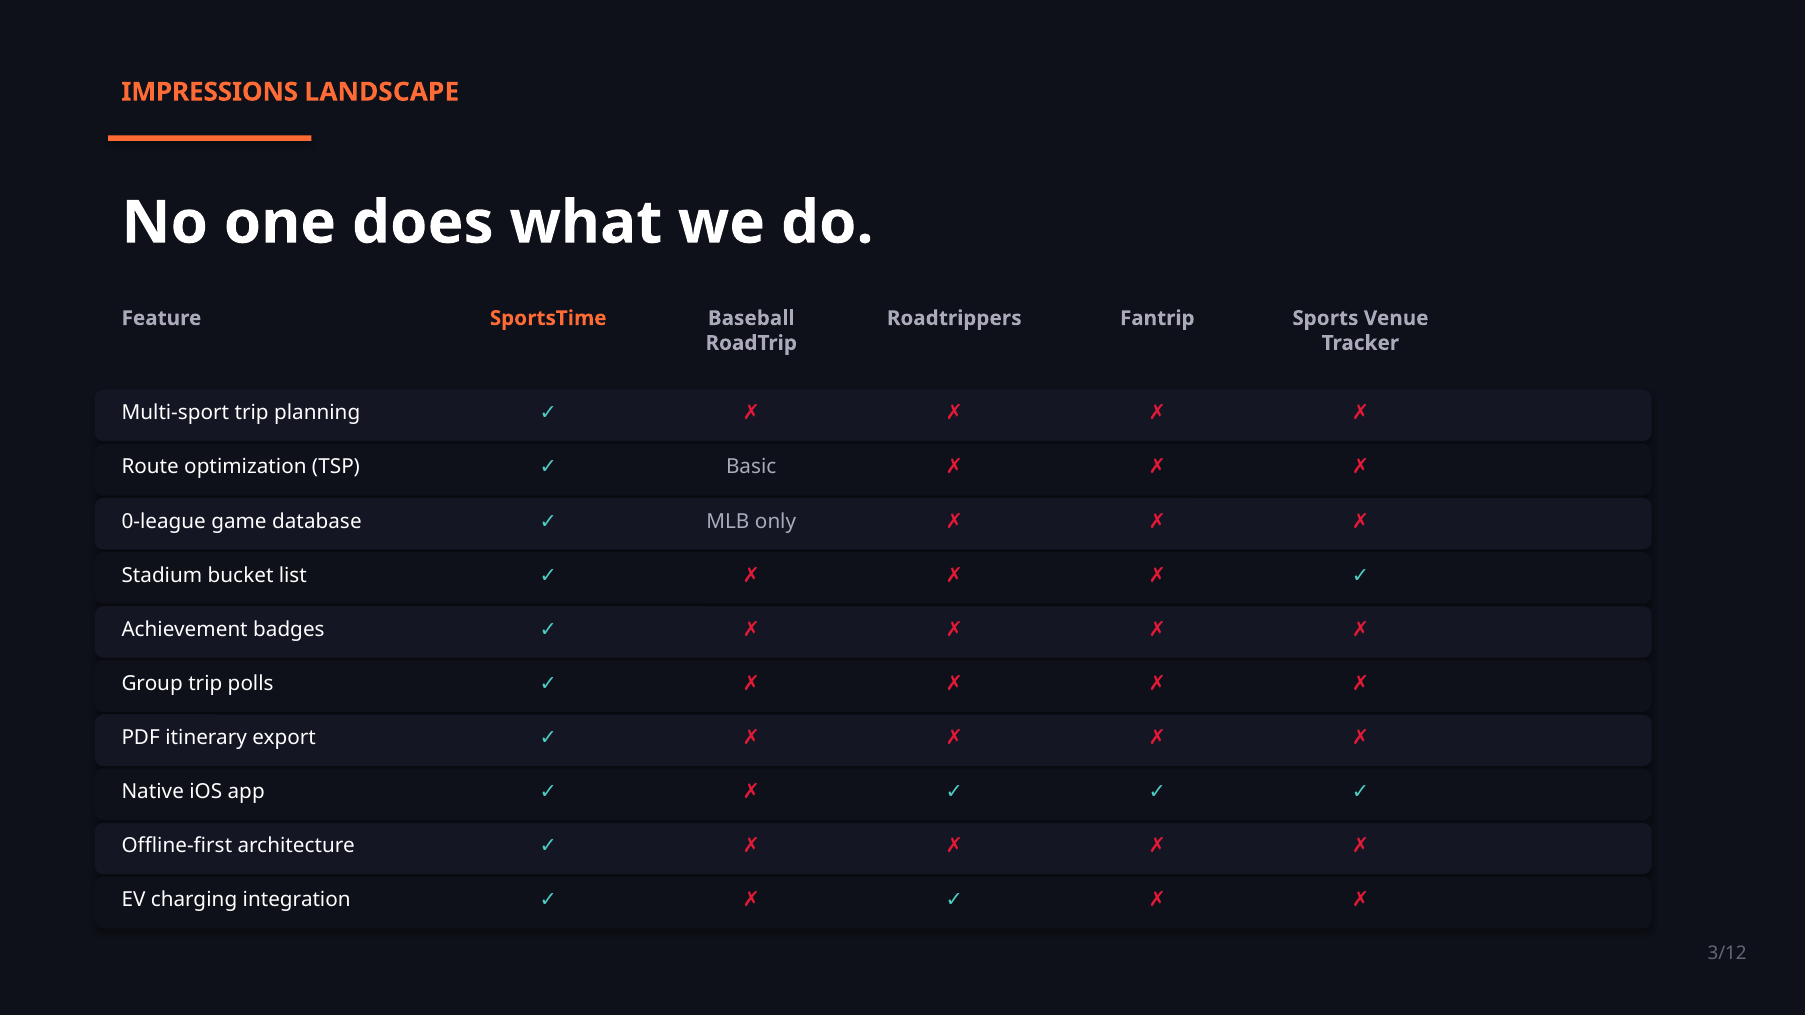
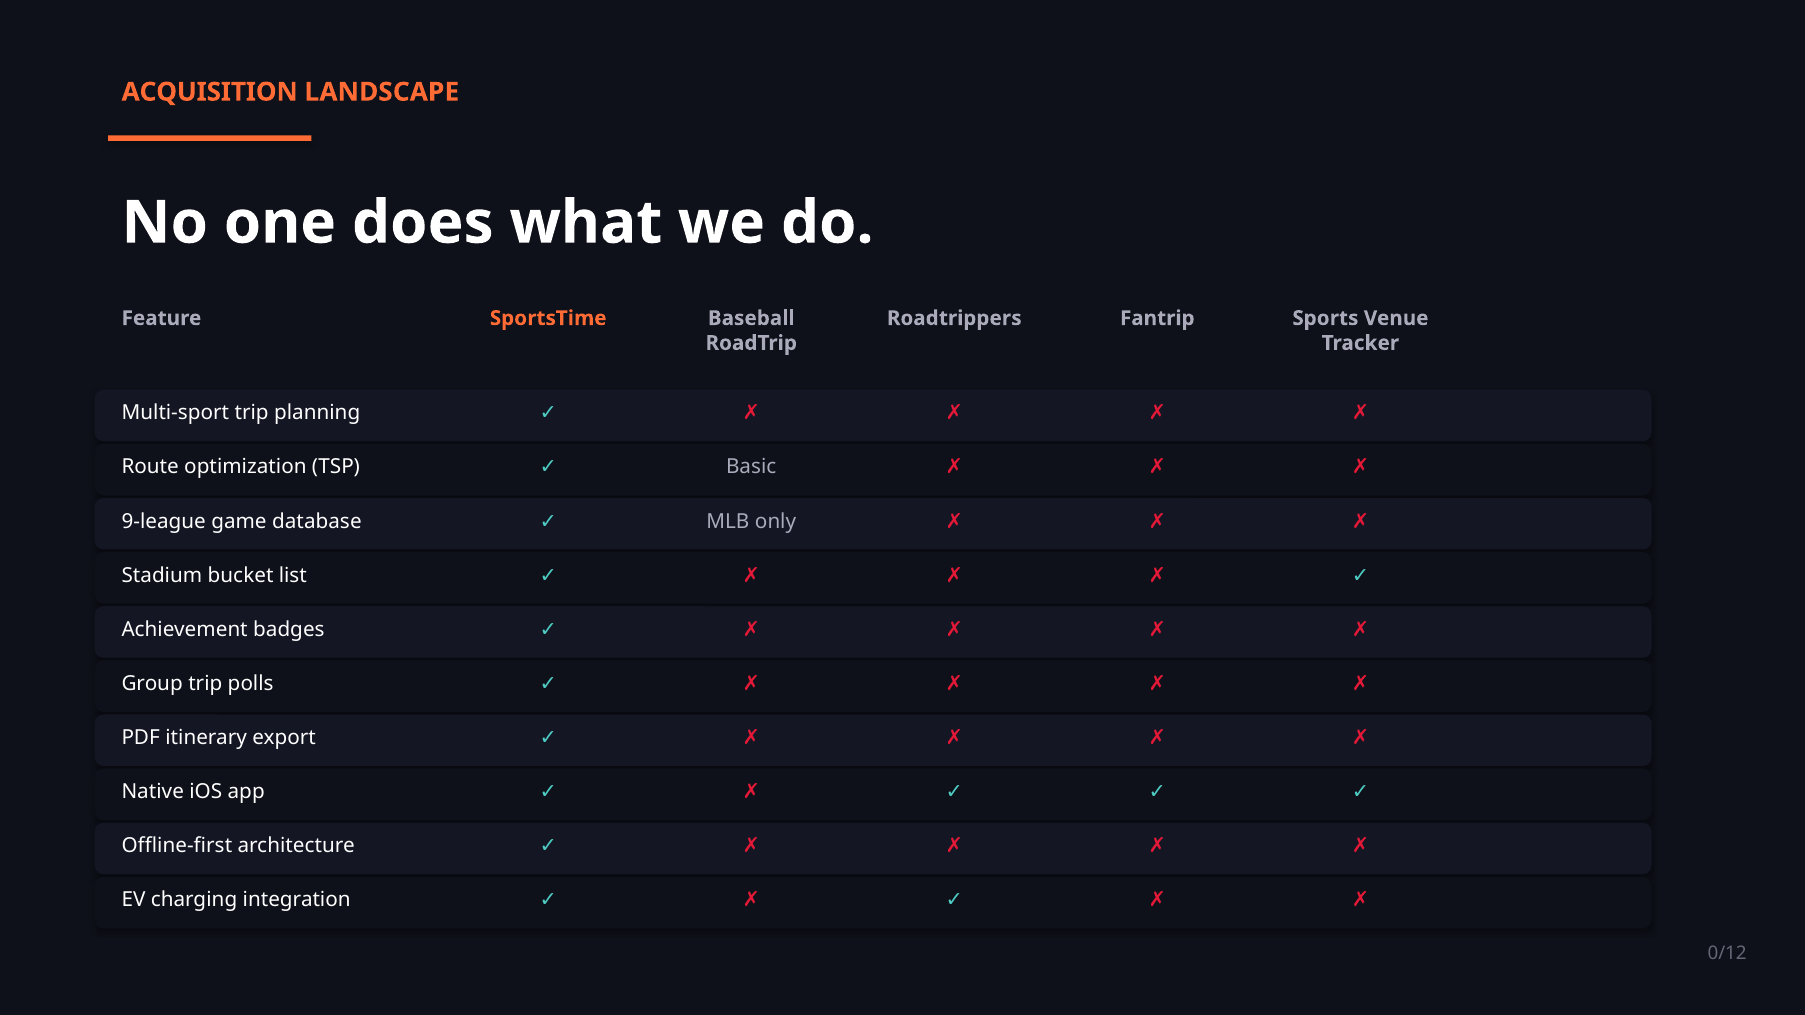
IMPRESSIONS: IMPRESSIONS -> ACQUISITION
0-league: 0-league -> 9-league
3/12: 3/12 -> 0/12
